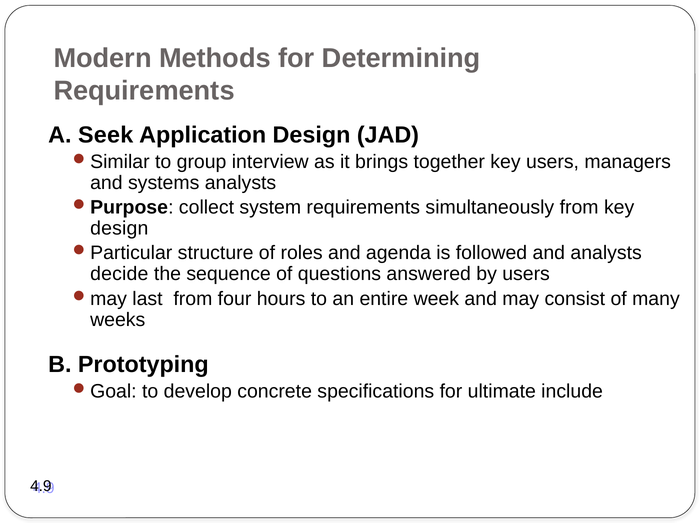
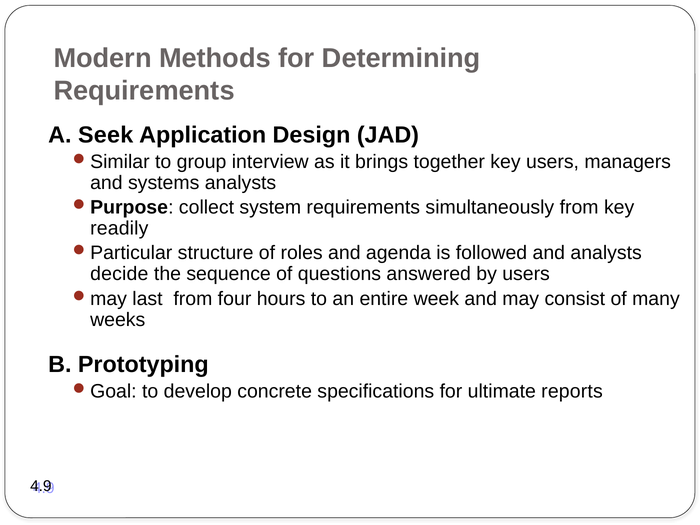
design at (119, 228): design -> readily
include: include -> reports
